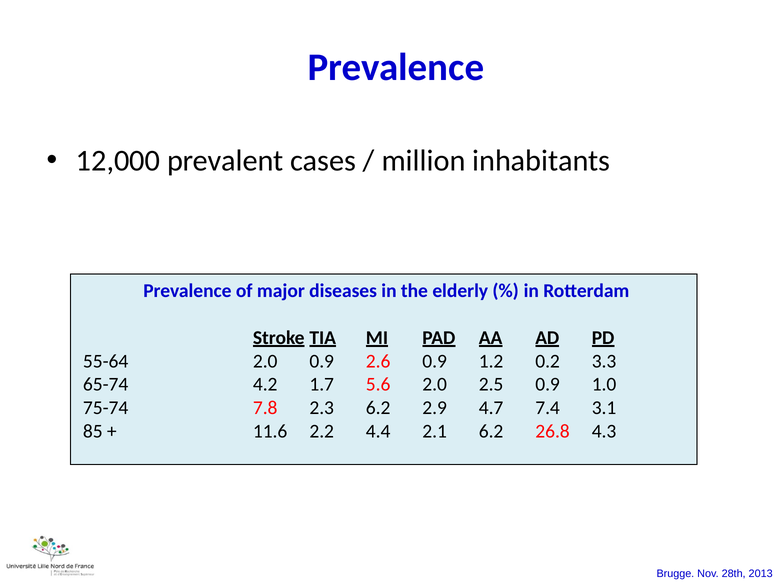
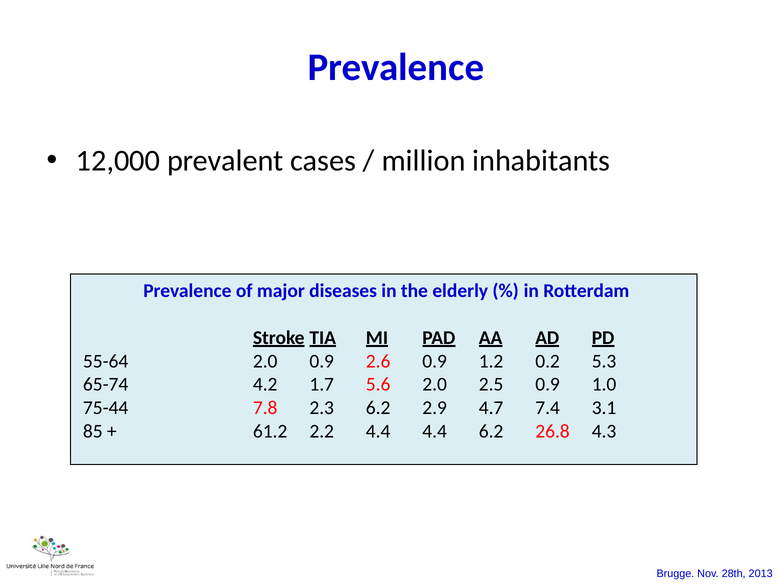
3.3: 3.3 -> 5.3
75-74: 75-74 -> 75-44
11.6: 11.6 -> 61.2
4.4 2.1: 2.1 -> 4.4
